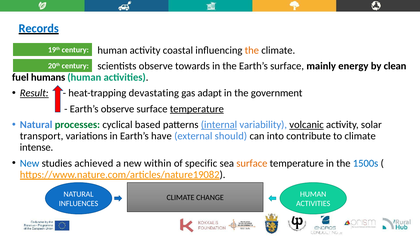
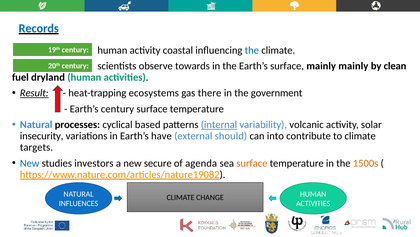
the at (252, 50) colour: orange -> blue
mainly energy: energy -> mainly
humans: humans -> dryland
devastating: devastating -> ecosystems
adapt: adapt -> there
Earth’s observe: observe -> century
temperature at (197, 109) underline: present -> none
processes colour: green -> black
volcanic underline: present -> none
transport: transport -> insecurity
intense: intense -> targets
achieved: achieved -> investors
within: within -> secure
specific: specific -> agenda
1500s colour: blue -> orange
